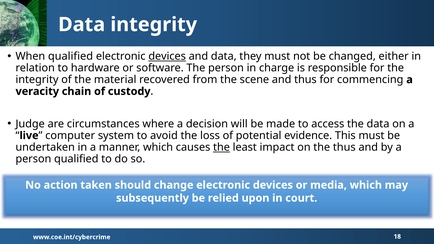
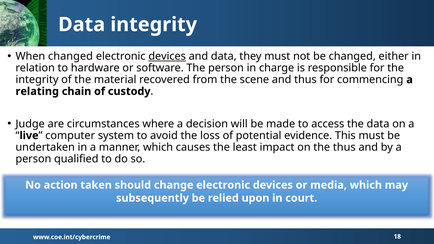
When qualified: qualified -> changed
veracity: veracity -> relating
the at (222, 147) underline: present -> none
